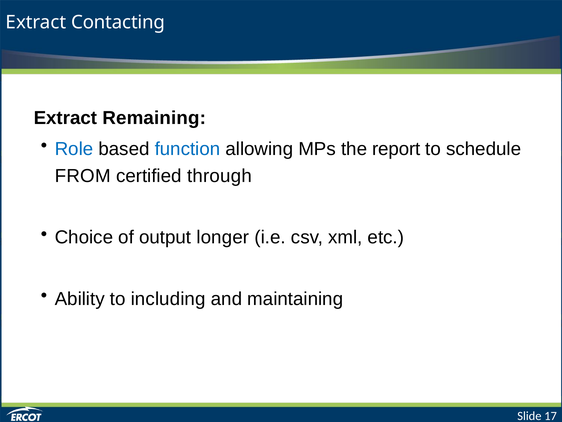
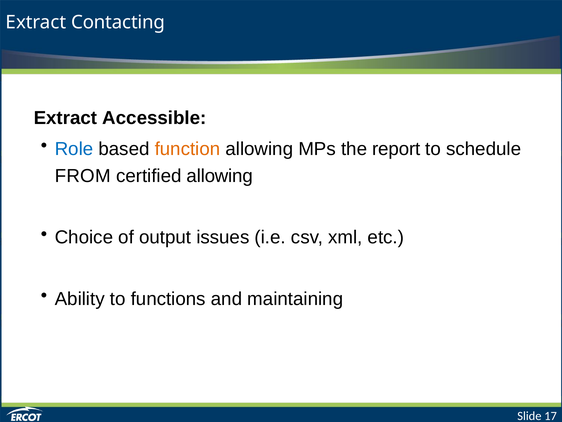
Remaining: Remaining -> Accessible
function colour: blue -> orange
certified through: through -> allowing
longer: longer -> issues
including: including -> functions
